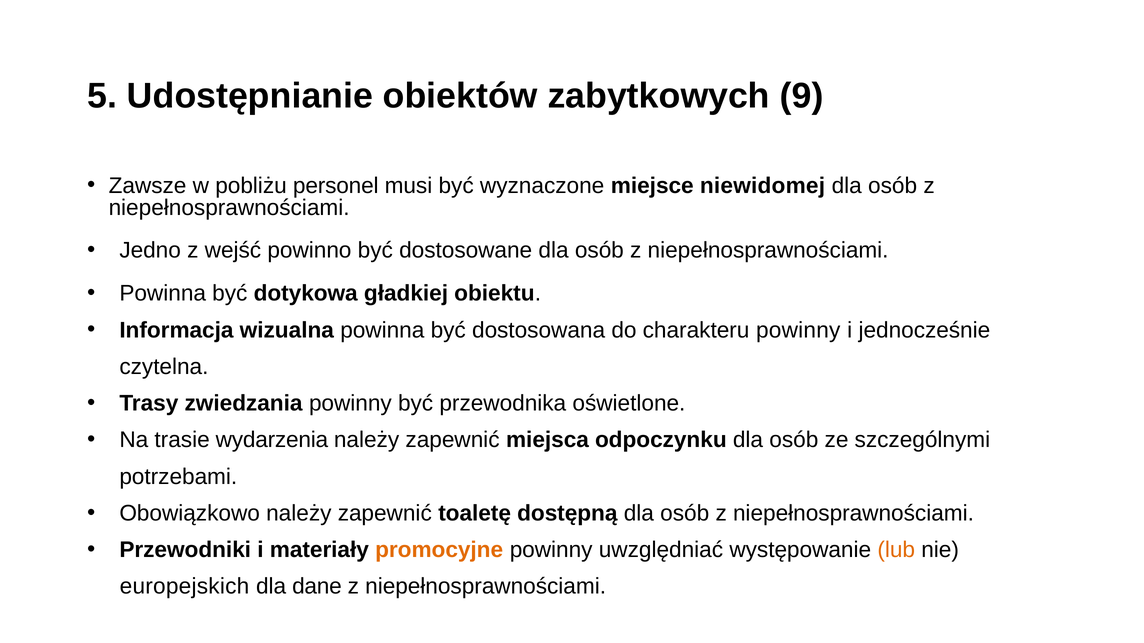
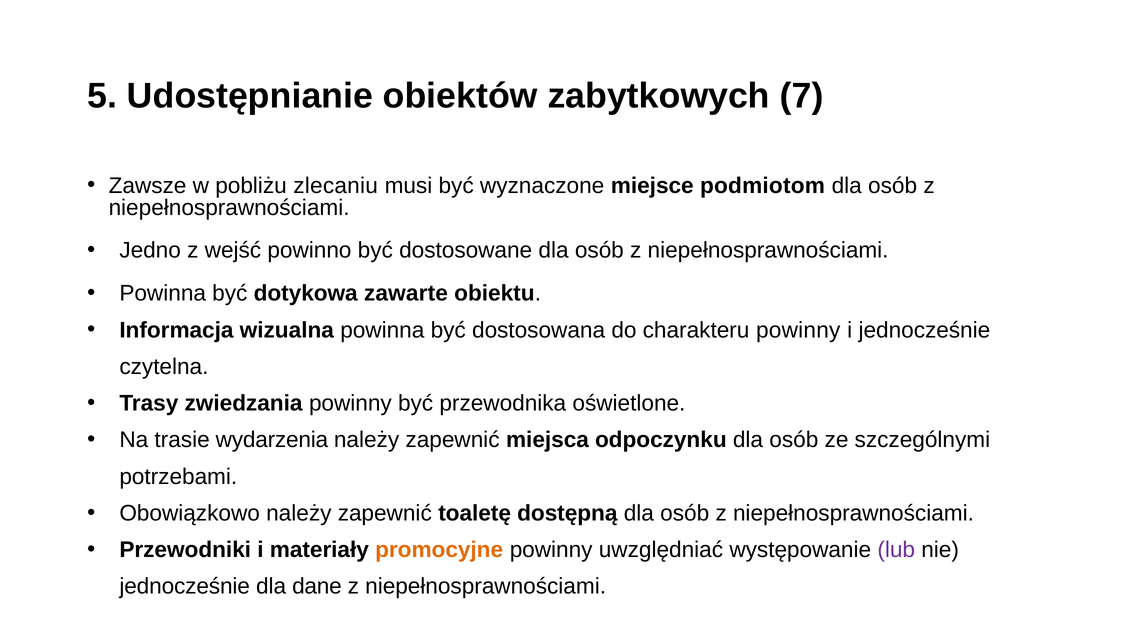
9: 9 -> 7
personel: personel -> zlecaniu
niewidomej: niewidomej -> podmiotom
gładkiej: gładkiej -> zawarte
lub colour: orange -> purple
europejskich at (184, 587): europejskich -> jednocześnie
